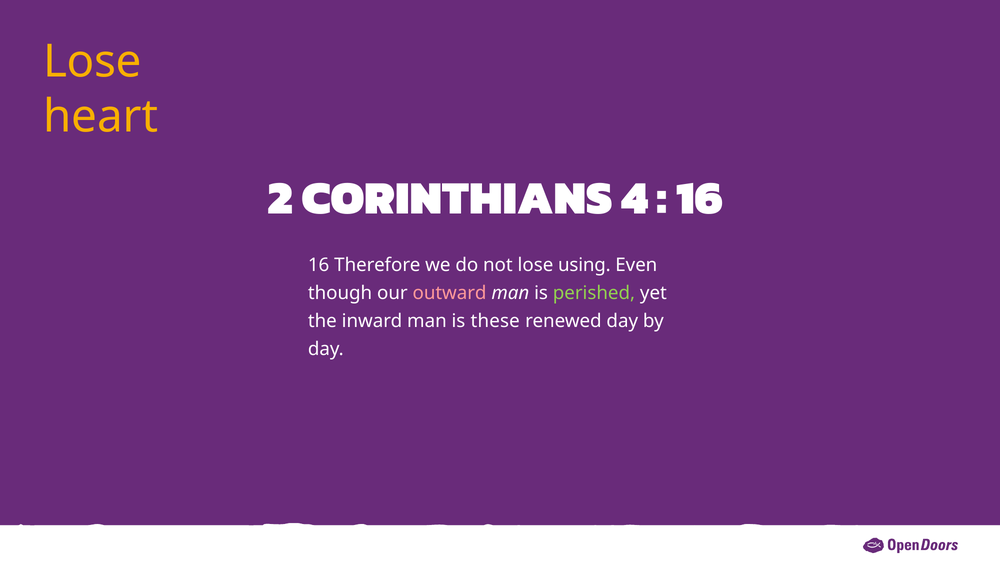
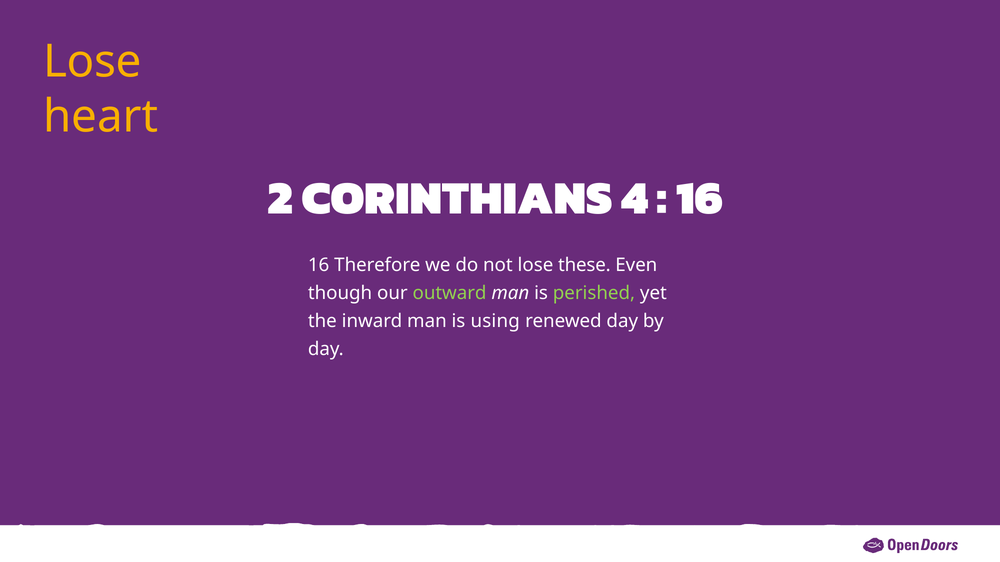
using: using -> these
outward colour: pink -> light green
these: these -> using
